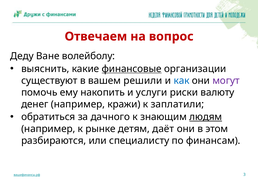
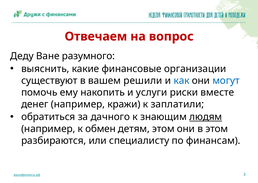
волейболу: волейболу -> разумного
финансовые underline: present -> none
могут colour: purple -> blue
валюту: валюту -> вместе
рынке: рынке -> обмен
детям даёт: даёт -> этом
